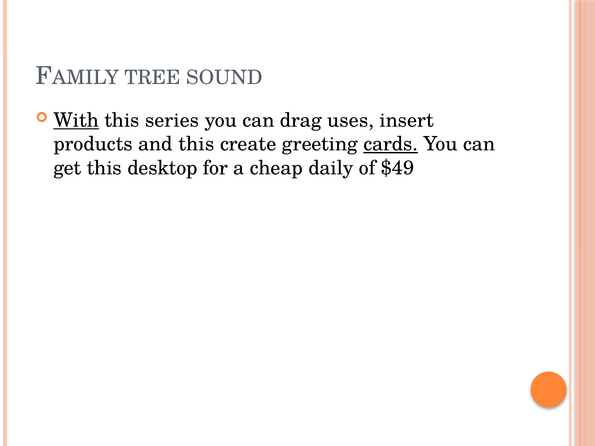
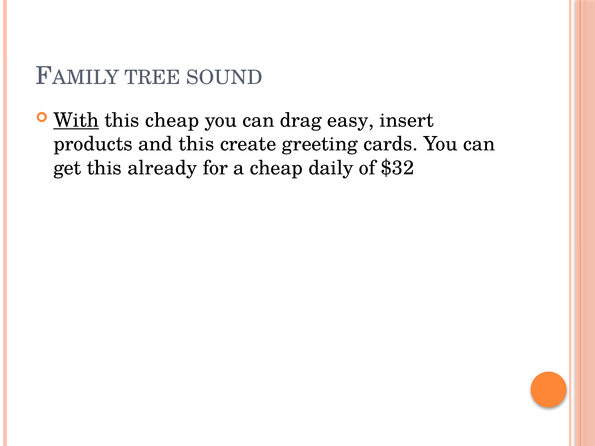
this series: series -> cheap
uses: uses -> easy
cards underline: present -> none
desktop: desktop -> already
$49: $49 -> $32
